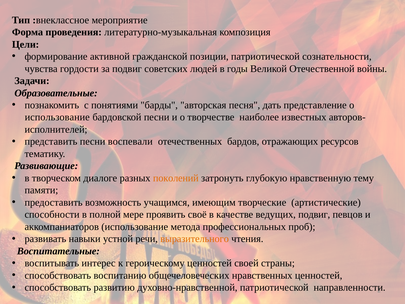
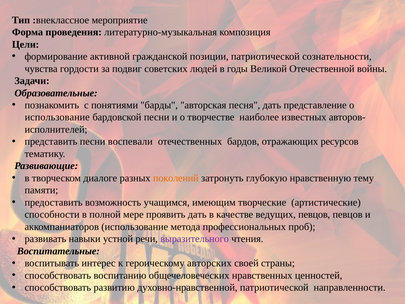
проявить своё: своё -> дать
ведущих подвиг: подвиг -> певцов
выразительного colour: orange -> purple
героическому ценностей: ценностей -> авторских
